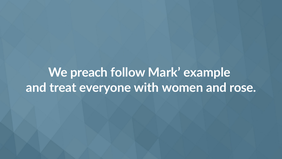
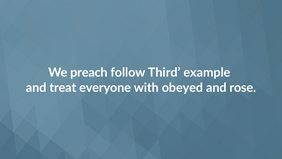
Mark: Mark -> Third
women: women -> obeyed
